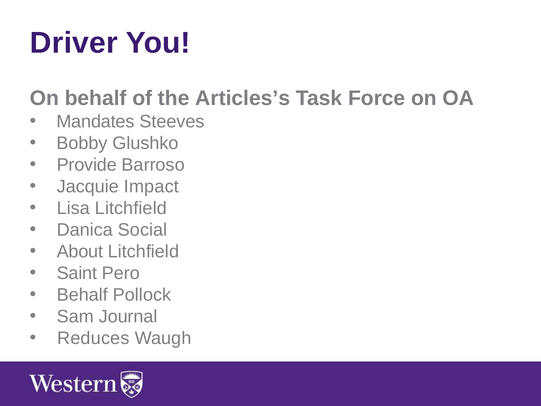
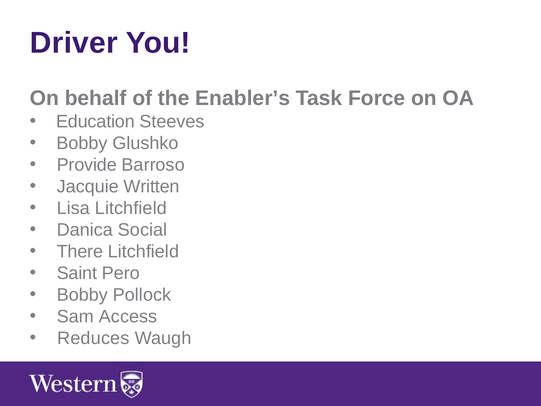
Articles’s: Articles’s -> Enabler’s
Mandates: Mandates -> Education
Impact: Impact -> Written
About: About -> There
Behalf at (82, 295): Behalf -> Bobby
Journal: Journal -> Access
